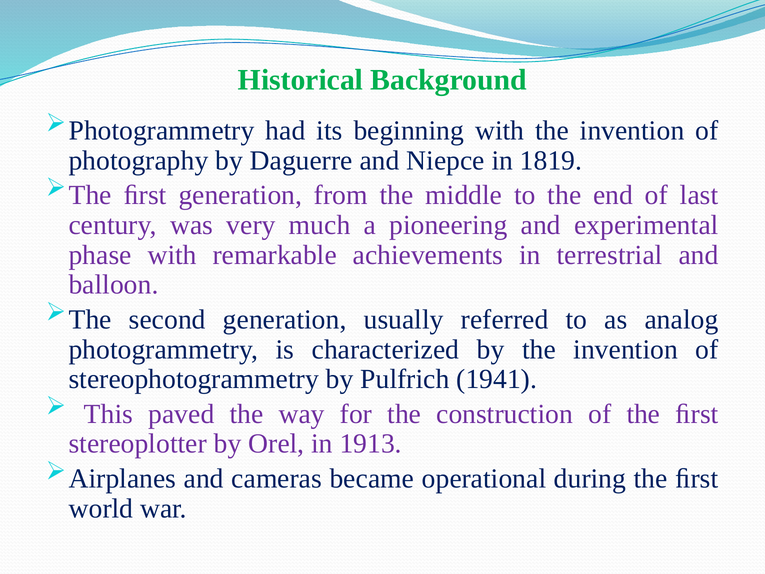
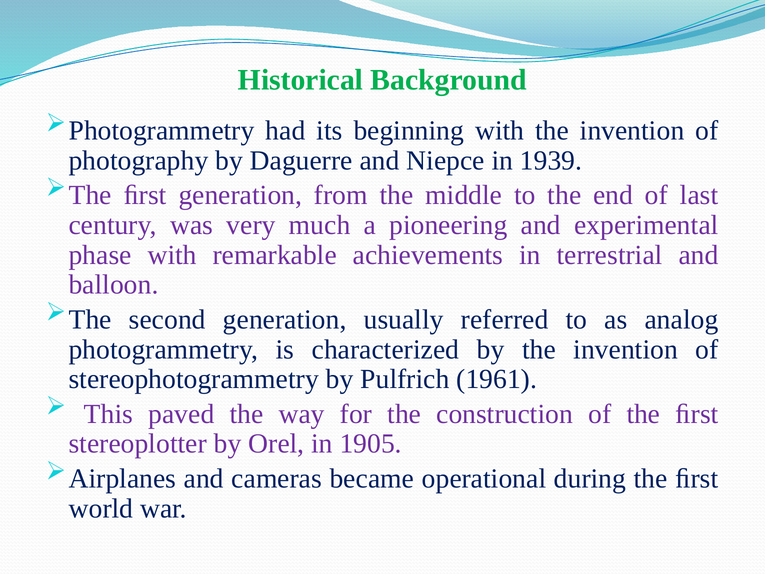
1819: 1819 -> 1939
1941: 1941 -> 1961
1913: 1913 -> 1905
